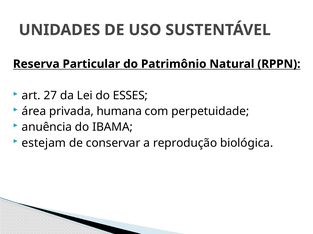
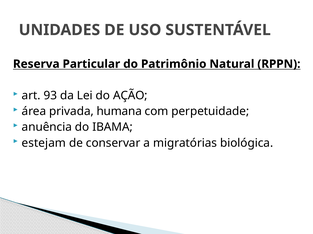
27: 27 -> 93
ESSES: ESSES -> AÇÃO
reprodução: reprodução -> migratórias
